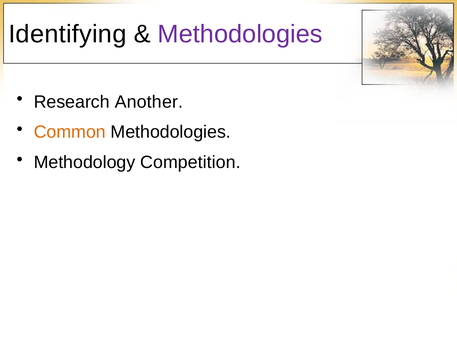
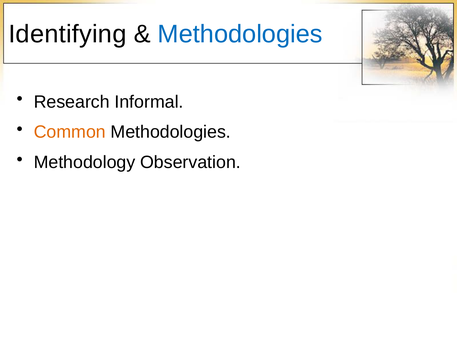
Methodologies at (240, 34) colour: purple -> blue
Another: Another -> Informal
Competition: Competition -> Observation
